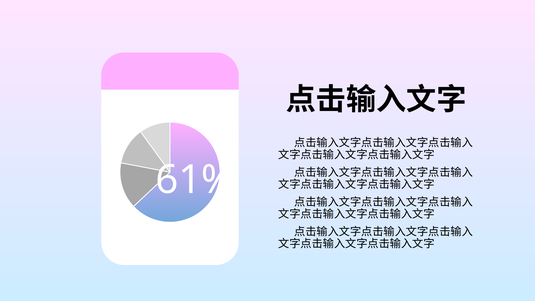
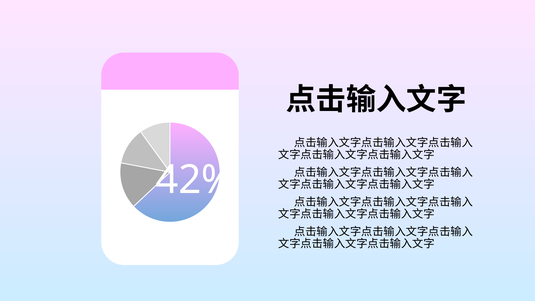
61%: 61% -> 42%
